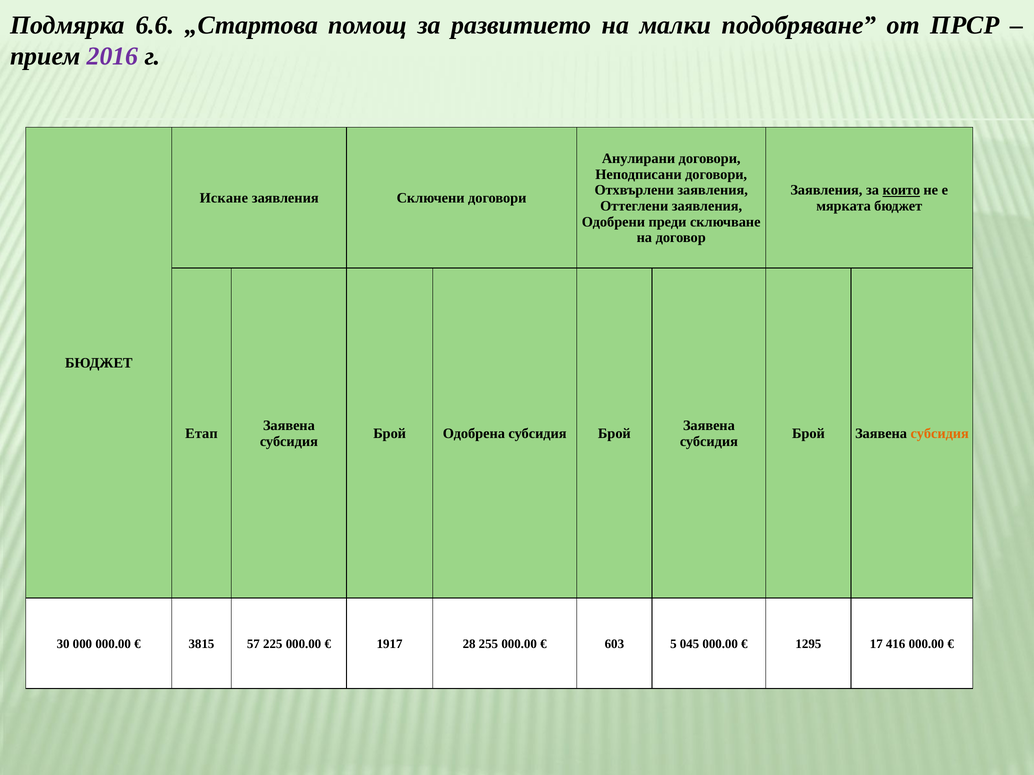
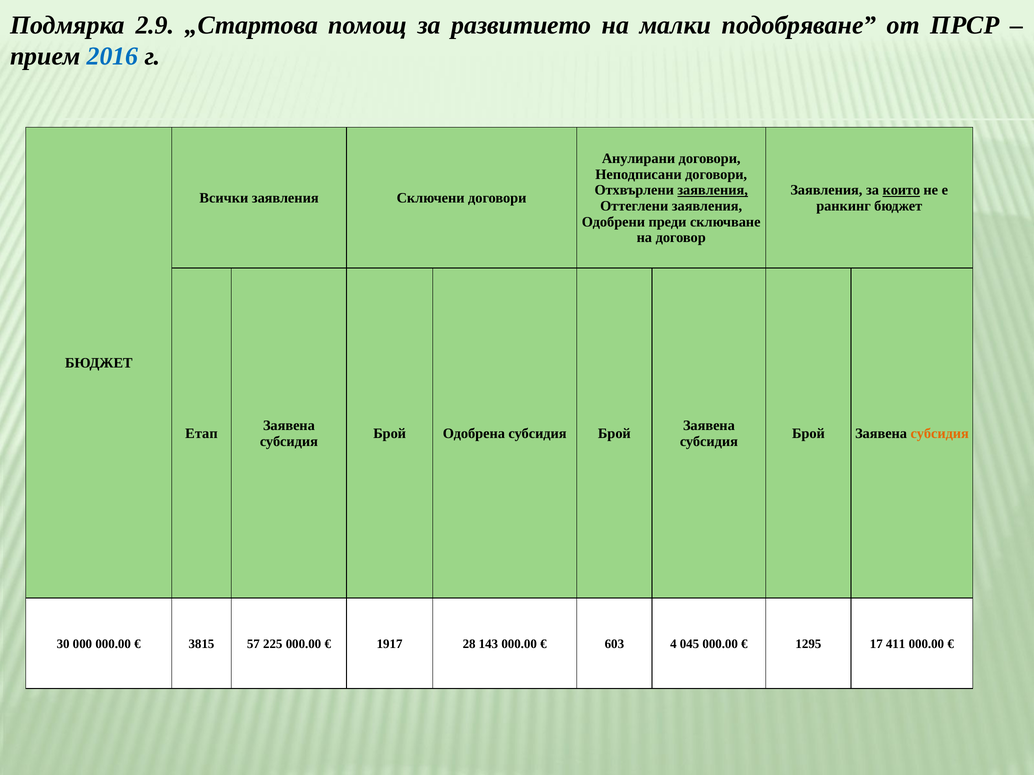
6.6: 6.6 -> 2.9
2016 colour: purple -> blue
заявления at (713, 190) underline: none -> present
Искане: Искане -> Всички
мярката: мярката -> ранкинг
255: 255 -> 143
5: 5 -> 4
416: 416 -> 411
